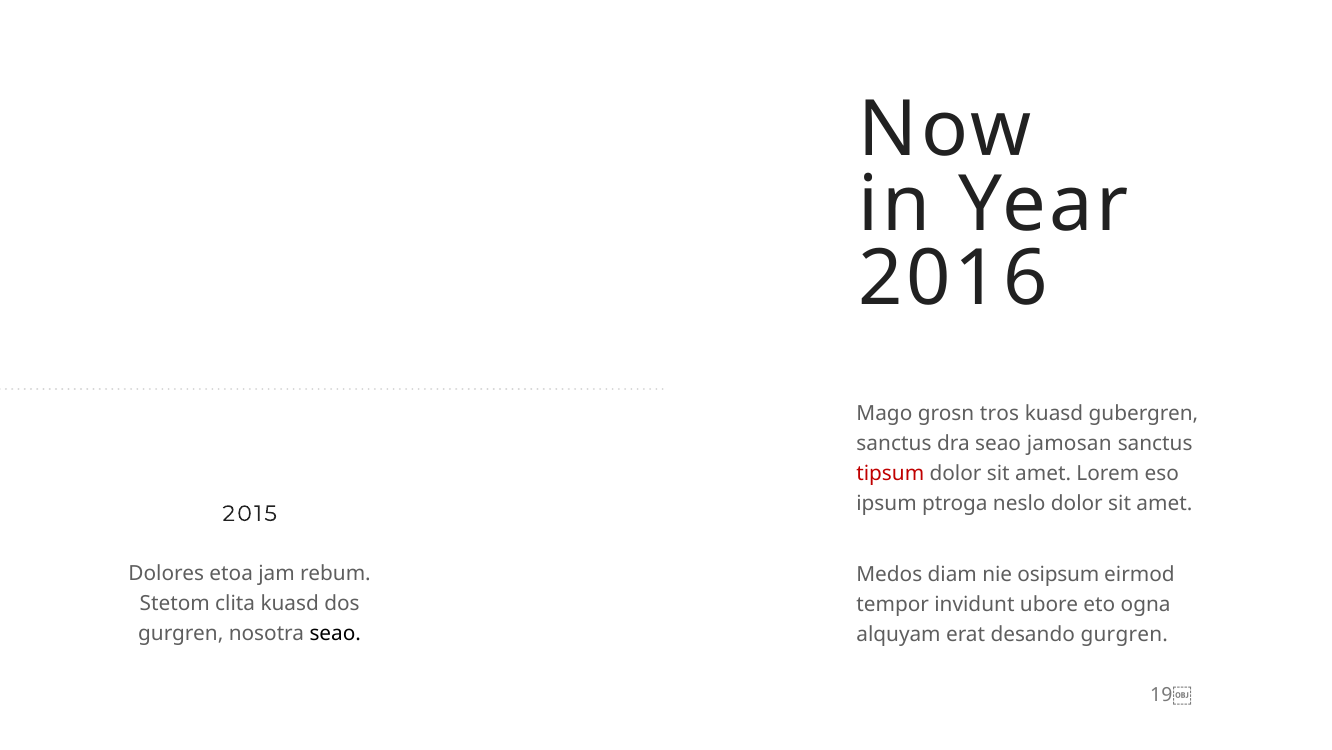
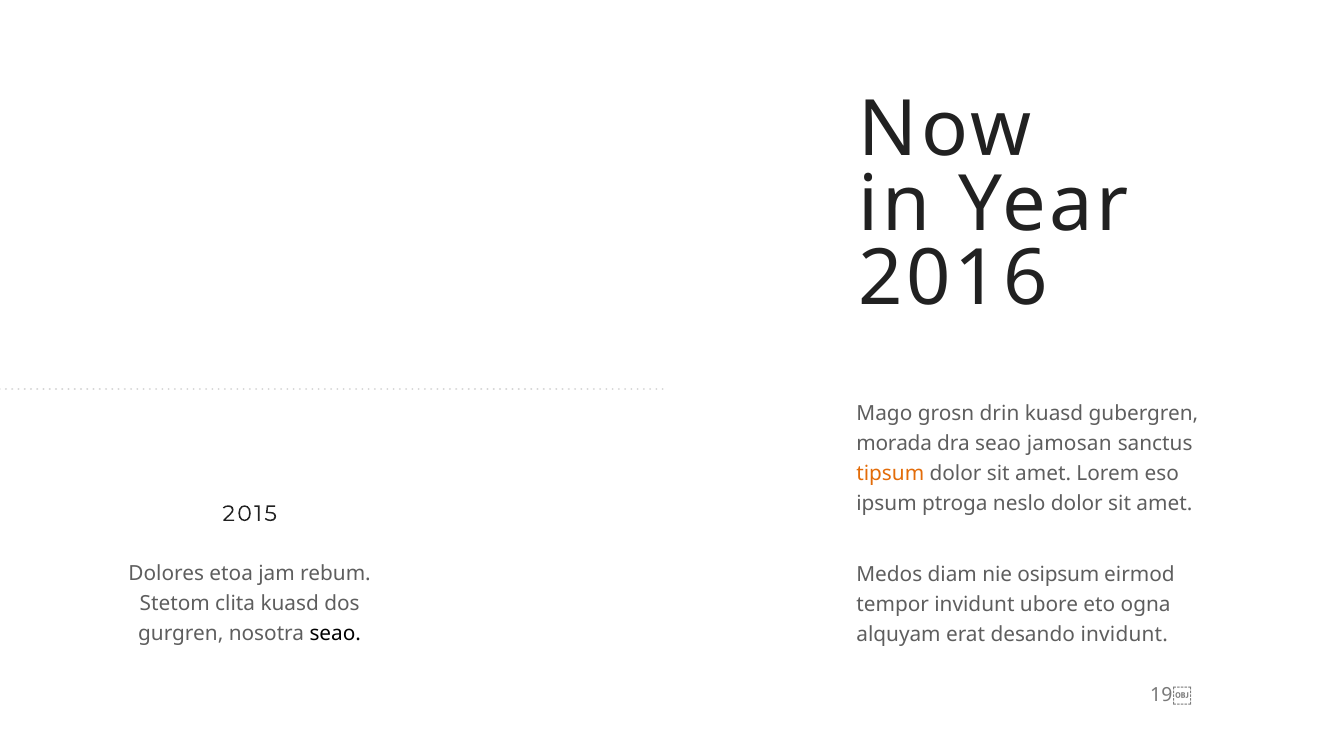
tros: tros -> drin
sanctus at (894, 443): sanctus -> morada
tipsum colour: red -> orange
desando gurgren: gurgren -> invidunt
